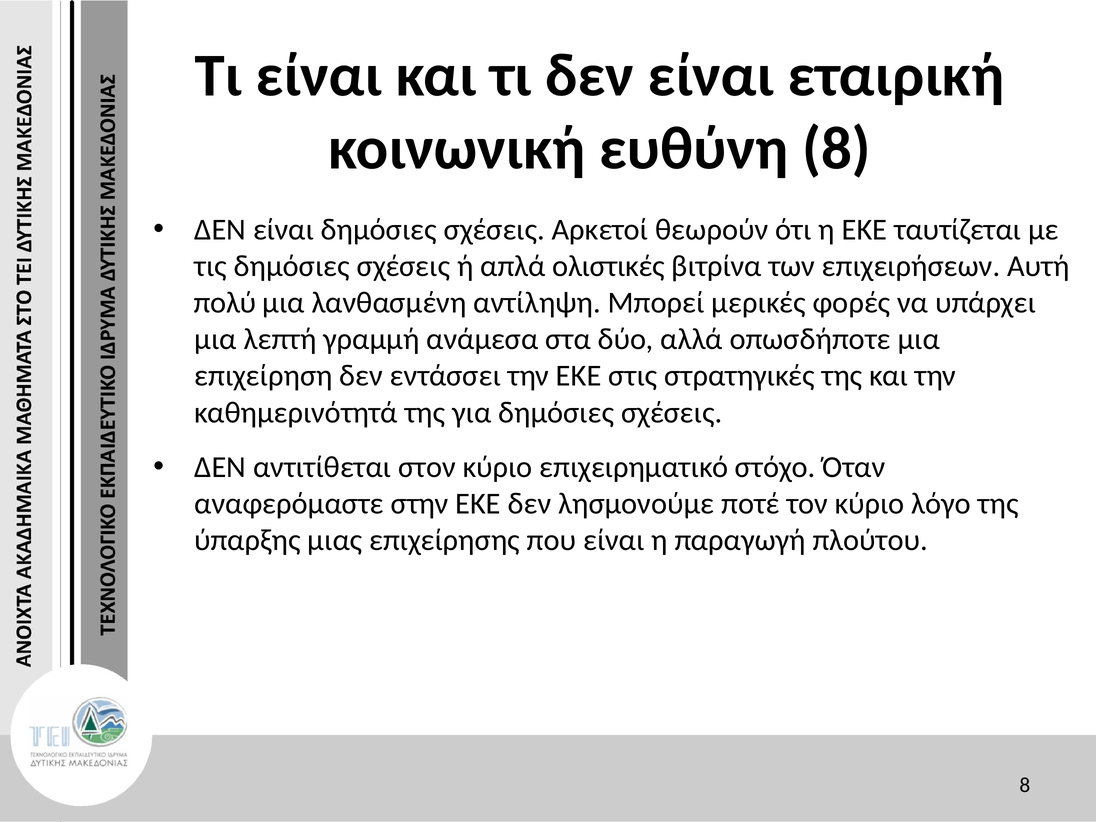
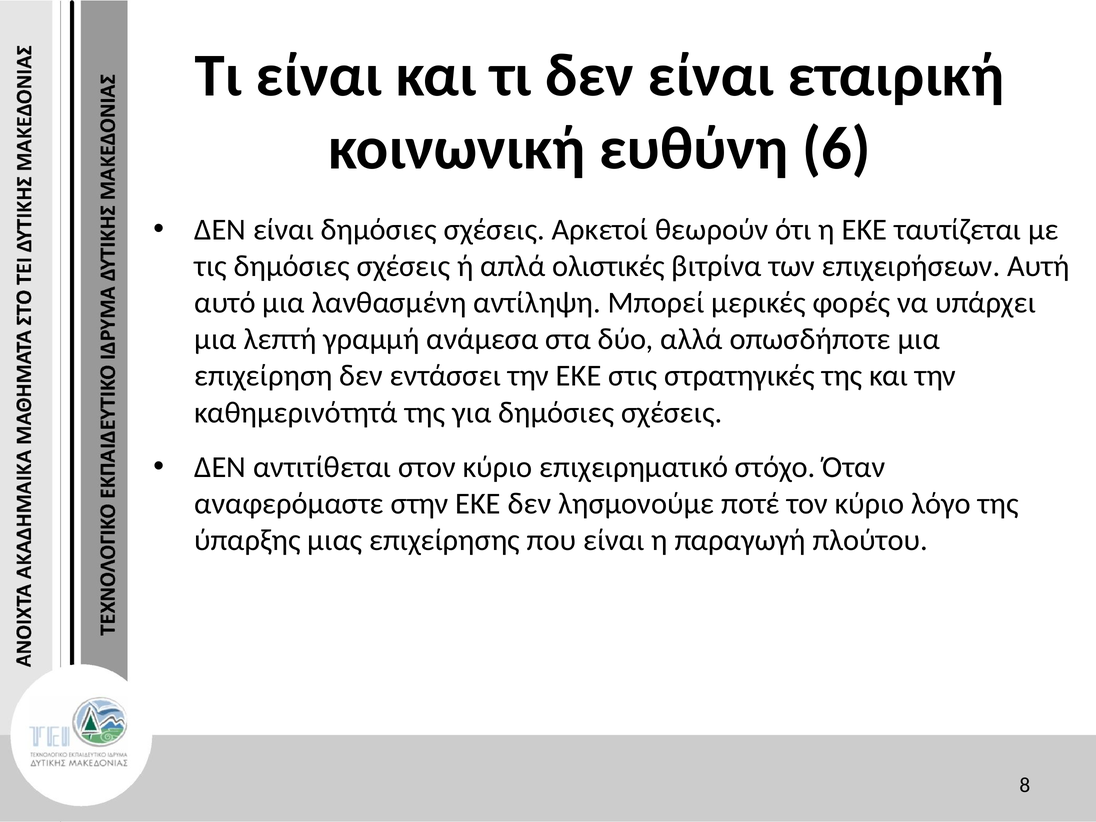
ευθύνη 8: 8 -> 6
πολύ: πολύ -> αυτό
